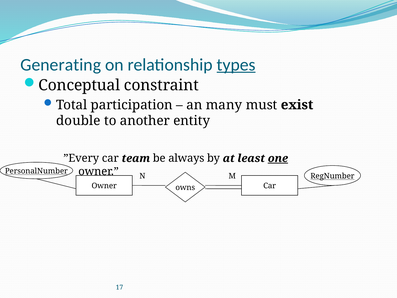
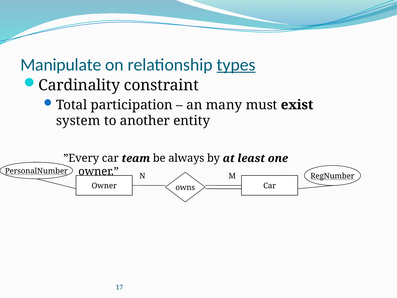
Generating: Generating -> Manipulate
Conceptual: Conceptual -> Cardinality
double: double -> system
one underline: present -> none
